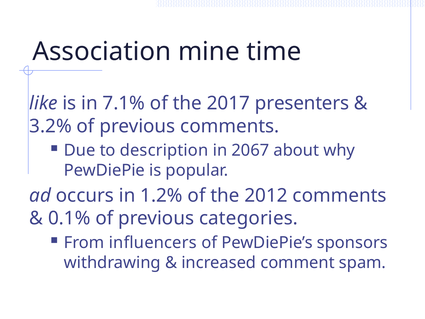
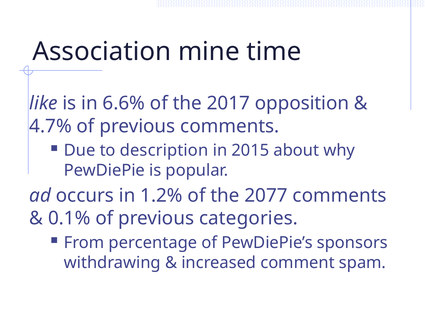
7.1%: 7.1% -> 6.6%
presenters: presenters -> opposition
3.2%: 3.2% -> 4.7%
2067: 2067 -> 2015
2012: 2012 -> 2077
influencers: influencers -> percentage
